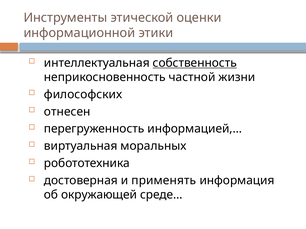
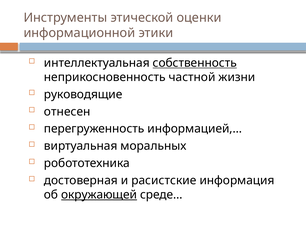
философских: философских -> руководящие
применять: применять -> расистские
окружающей underline: none -> present
